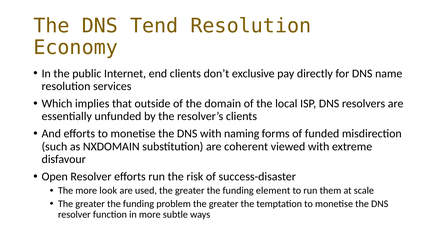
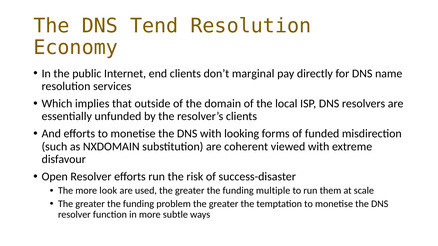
exclusive: exclusive -> marginal
naming: naming -> looking
element: element -> multiple
